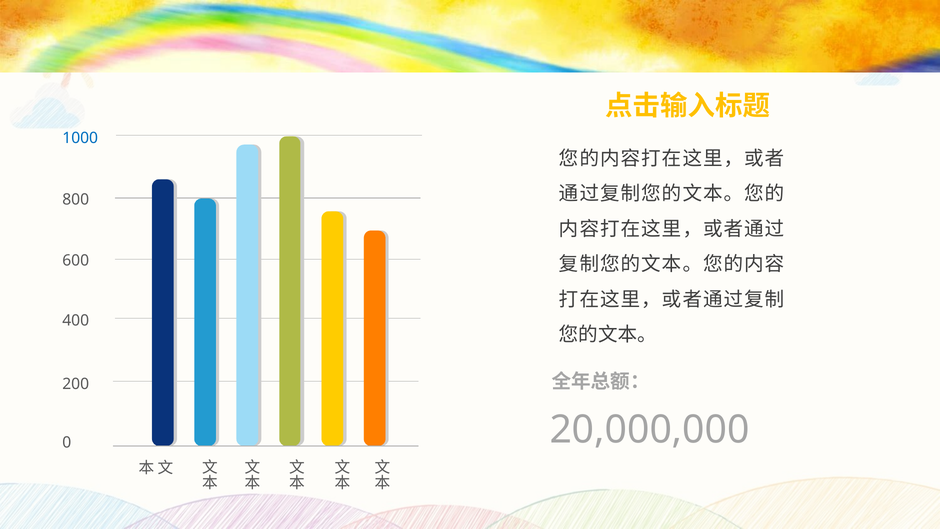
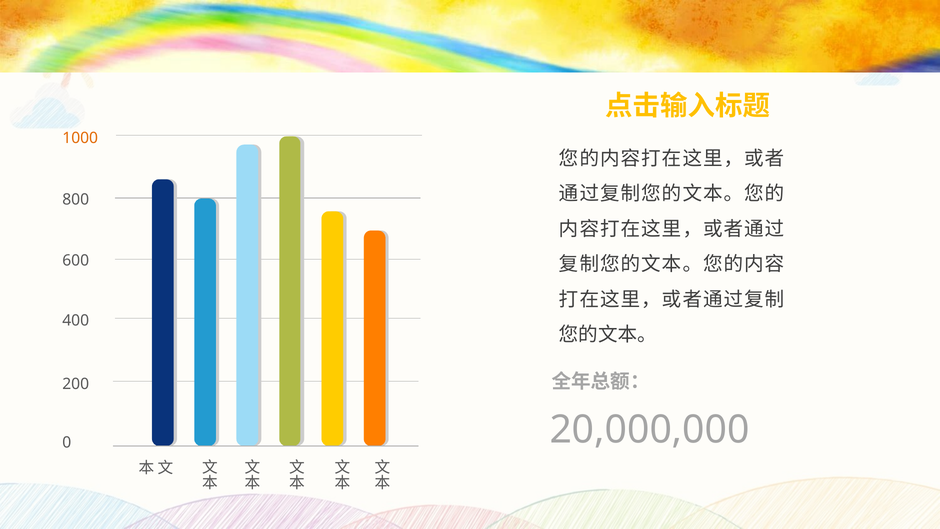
1000 colour: blue -> orange
